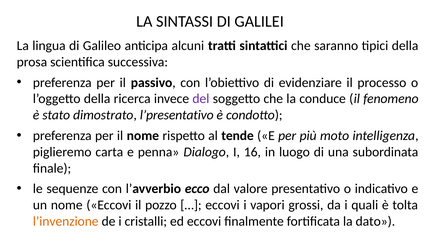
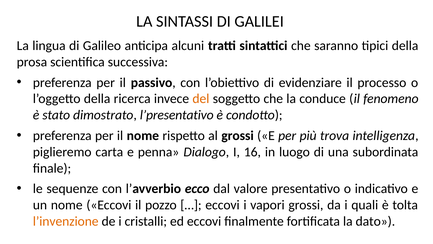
del colour: purple -> orange
al tende: tende -> grossi
moto: moto -> trova
